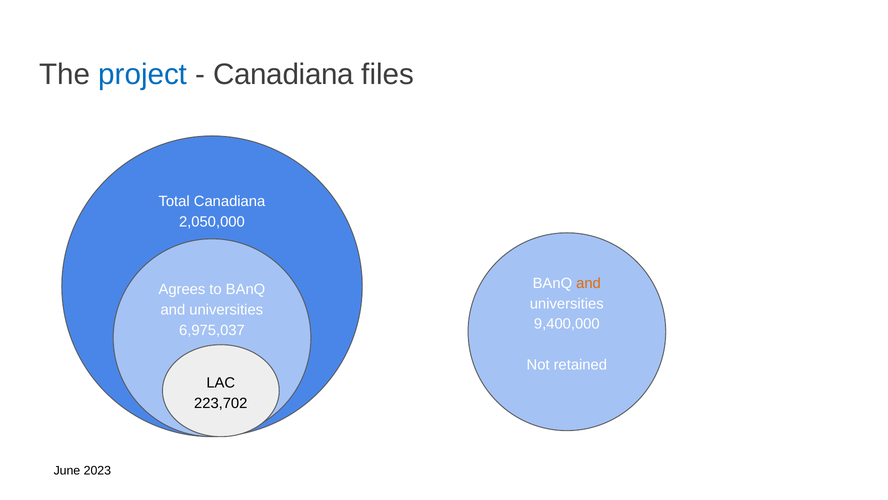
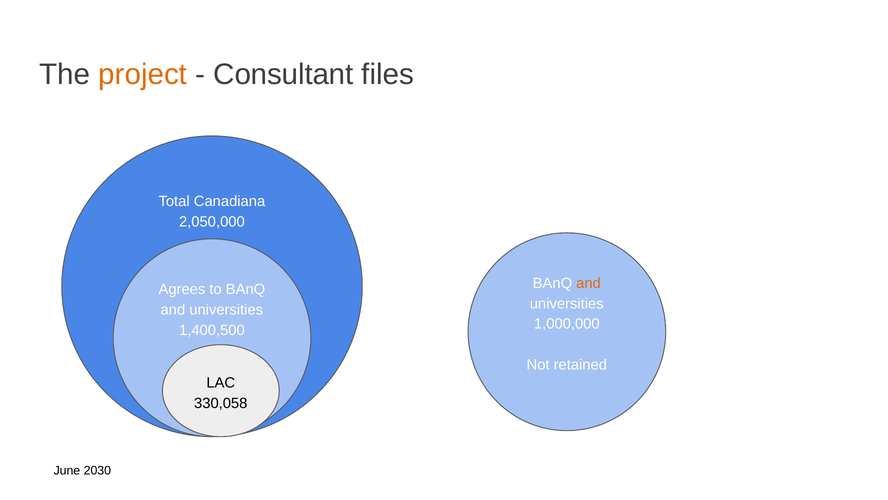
project colour: blue -> orange
Canadiana at (283, 74): Canadiana -> Consultant
9,400,000: 9,400,000 -> 1,000,000
6,975,037: 6,975,037 -> 1,400,500
223,702: 223,702 -> 330,058
2023: 2023 -> 2030
